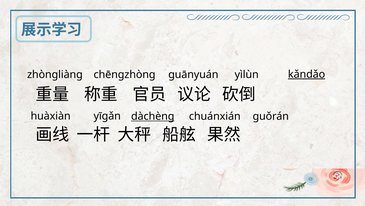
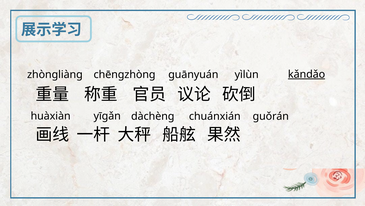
dàchèng underline: present -> none
